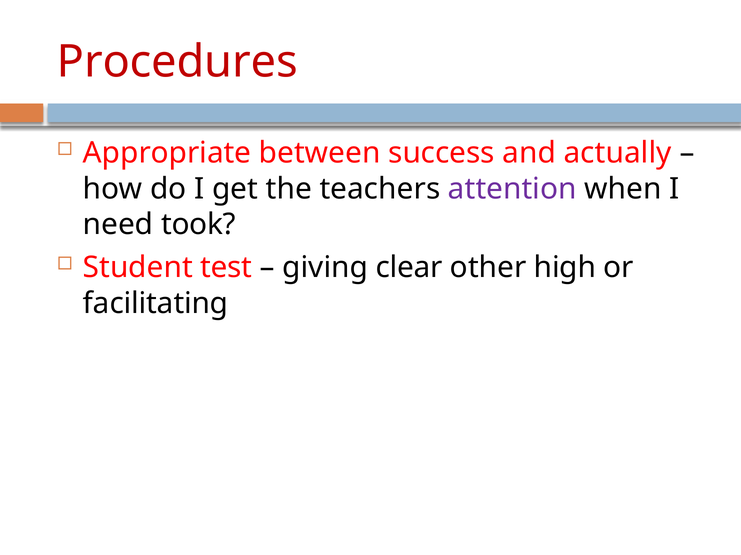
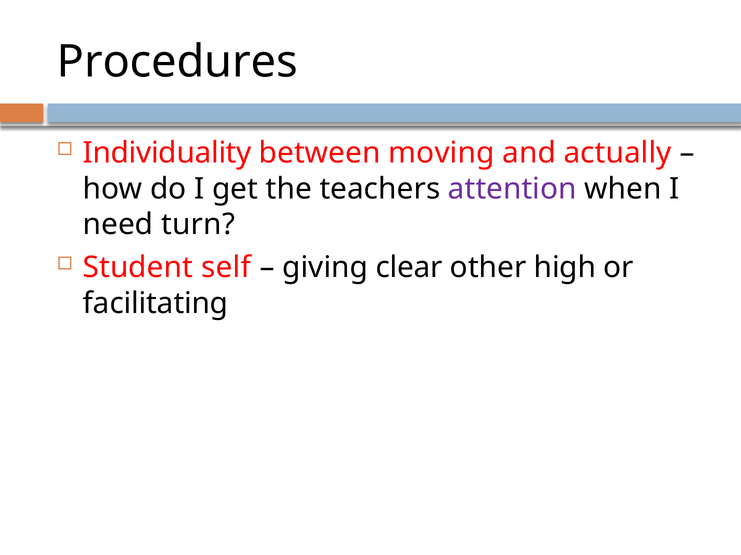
Procedures colour: red -> black
Appropriate: Appropriate -> Individuality
success: success -> moving
took: took -> turn
test: test -> self
